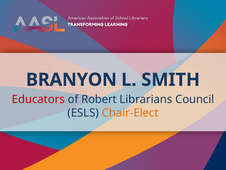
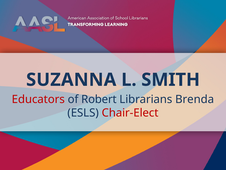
BRANYON: BRANYON -> SUZANNA
Council: Council -> Brenda
Chair-Elect colour: orange -> red
